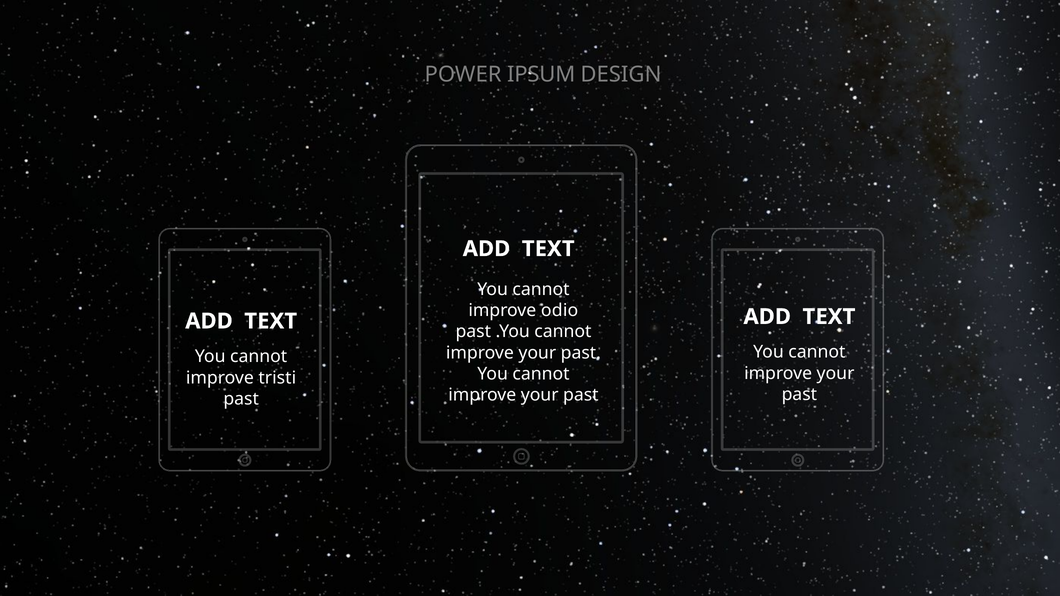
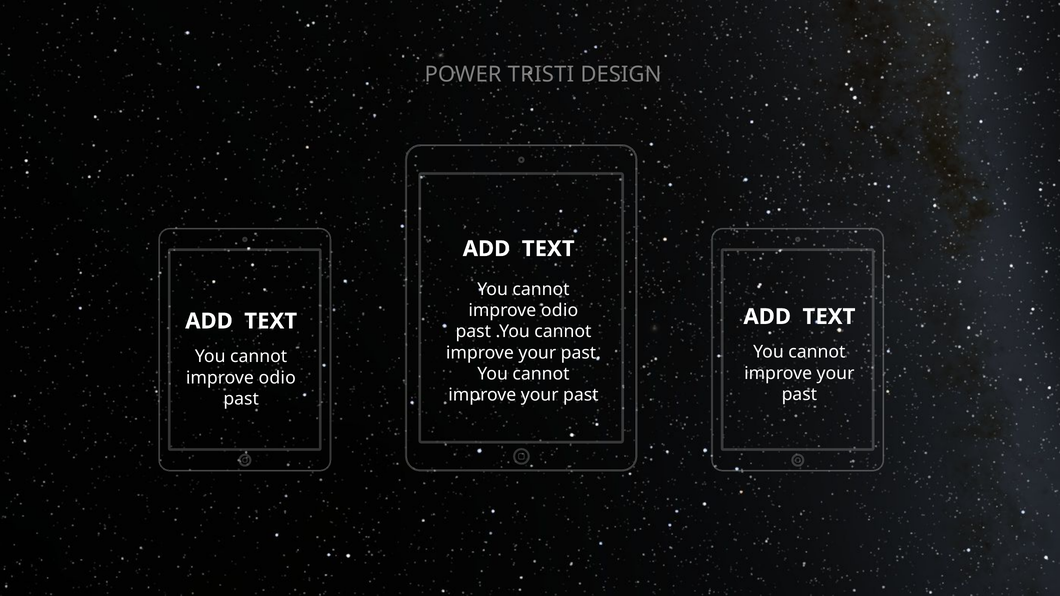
IPSUM: IPSUM -> TRISTI
tristi at (277, 378): tristi -> odio
